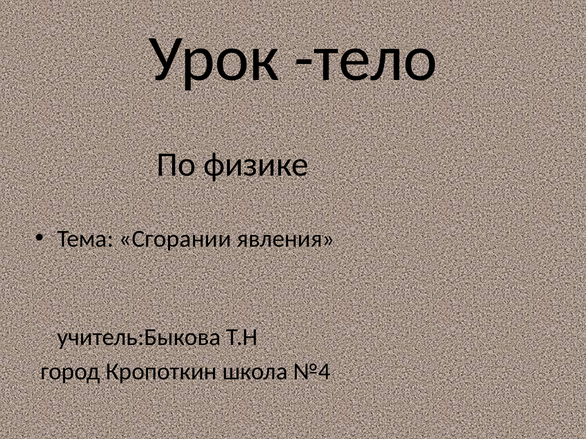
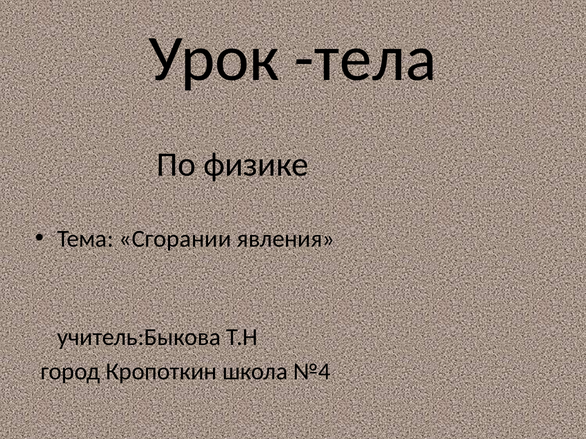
тело: тело -> тела
